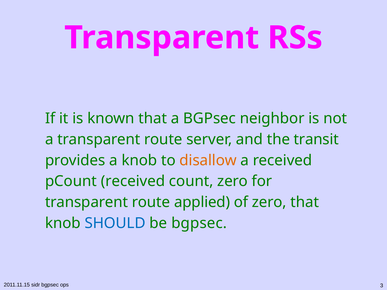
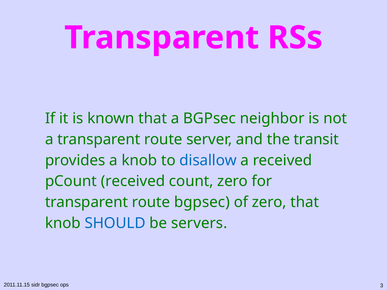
disallow colour: orange -> blue
route applied: applied -> bgpsec
be bgpsec: bgpsec -> servers
